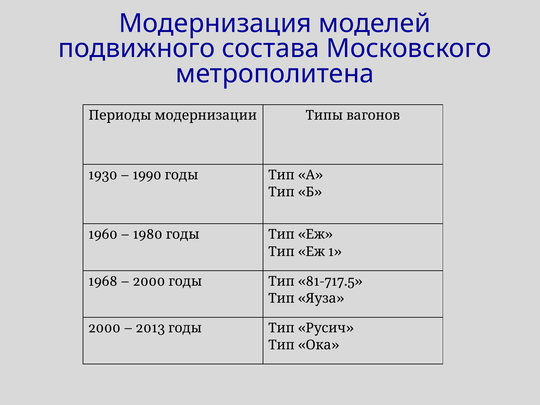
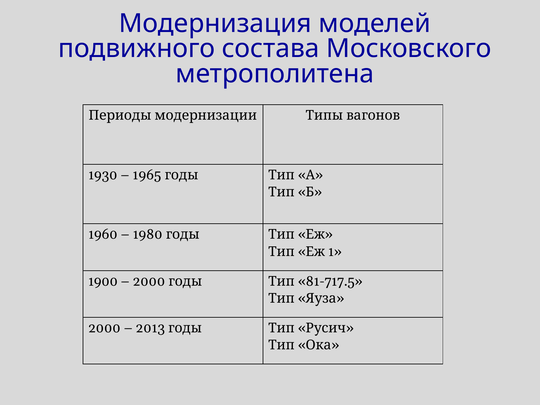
1990: 1990 -> 1965
1968: 1968 -> 1900
